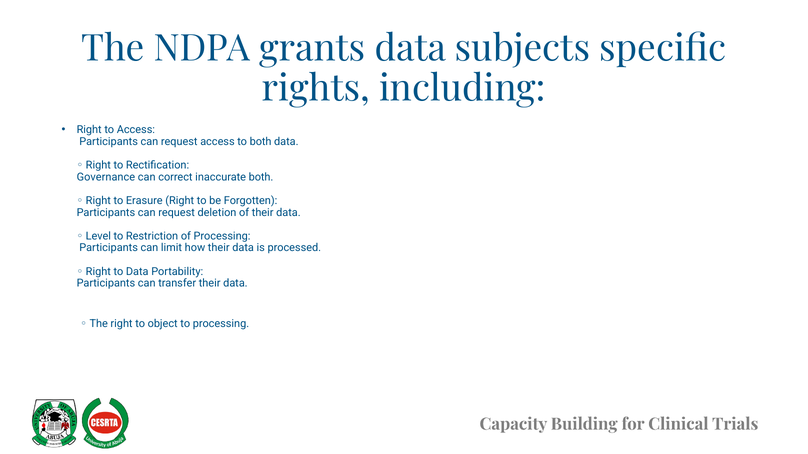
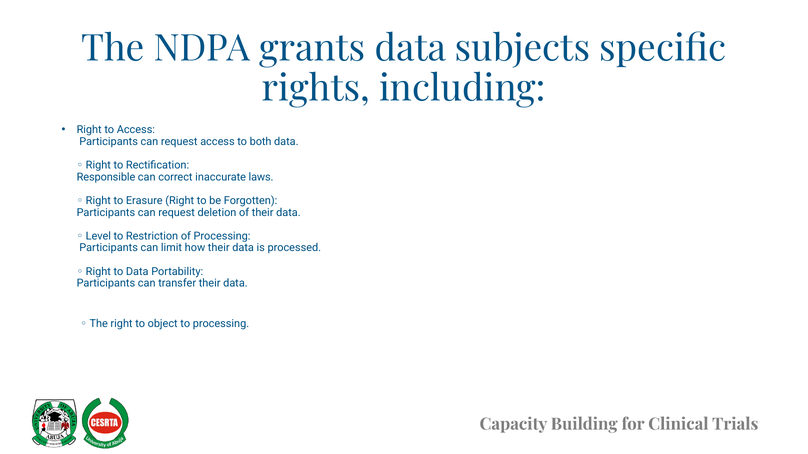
Governance: Governance -> Responsible
inaccurate both: both -> laws
